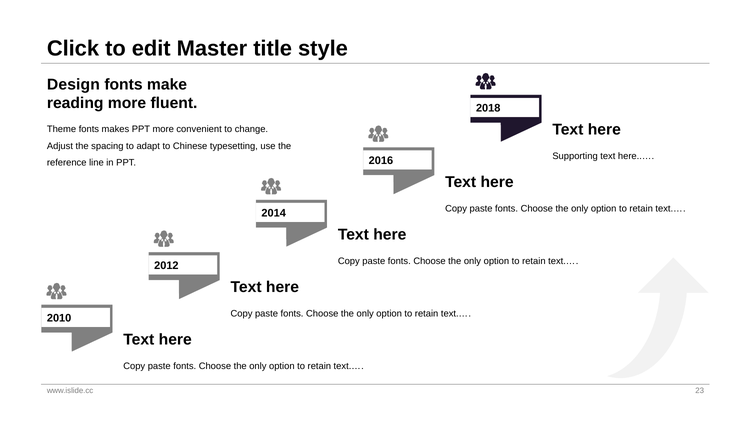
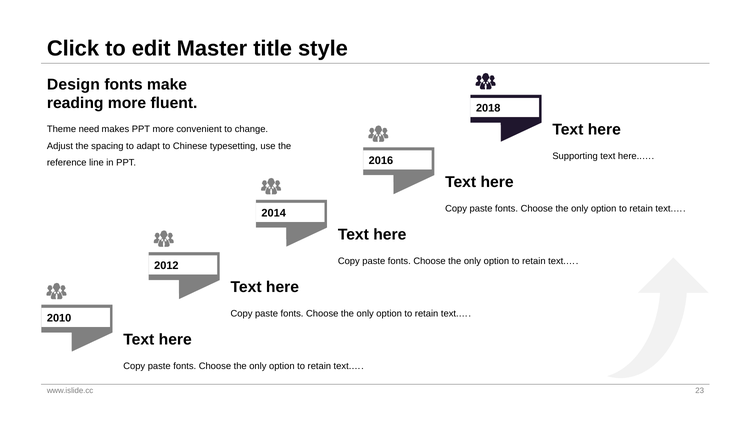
Theme fonts: fonts -> need
